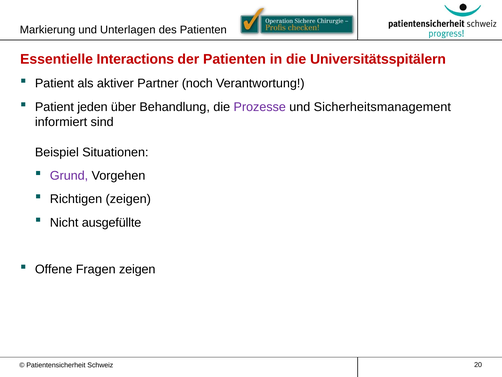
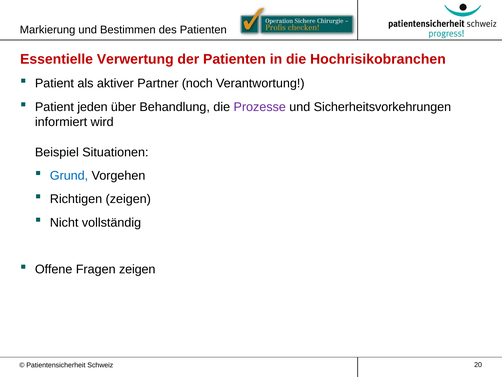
Unterlagen: Unterlagen -> Bestimmen
Interactions: Interactions -> Verwertung
Universitätsspitälern: Universitätsspitälern -> Hochrisikobranchen
Sicherheitsmanagement: Sicherheitsmanagement -> Sicherheitsvorkehrungen
sind: sind -> wird
Grund colour: purple -> blue
ausgefüllte: ausgefüllte -> vollständig
